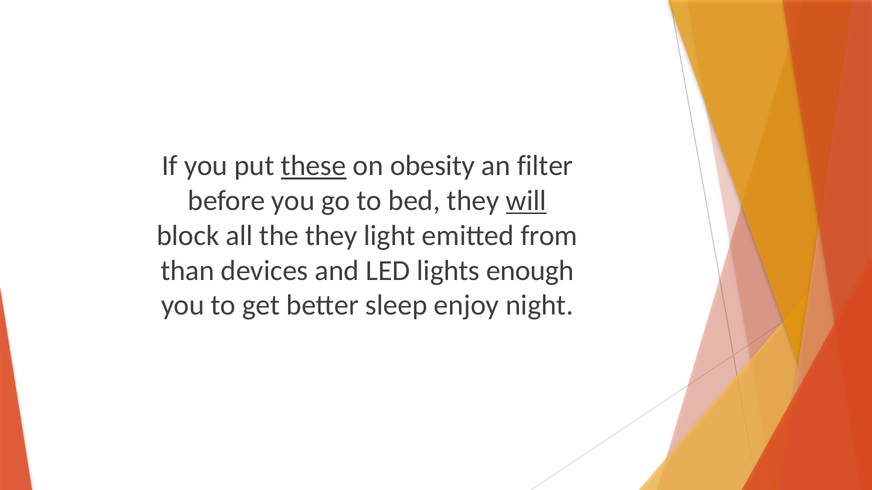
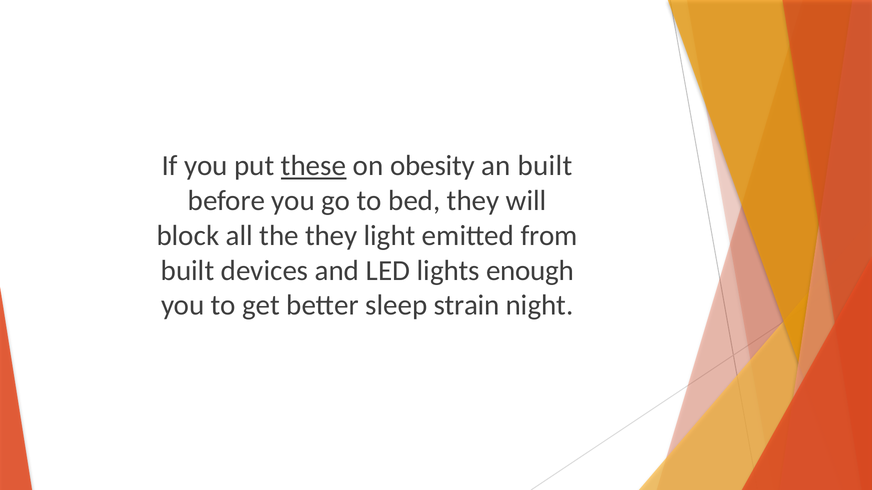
an filter: filter -> built
will underline: present -> none
than at (188, 271): than -> built
enjoy: enjoy -> strain
